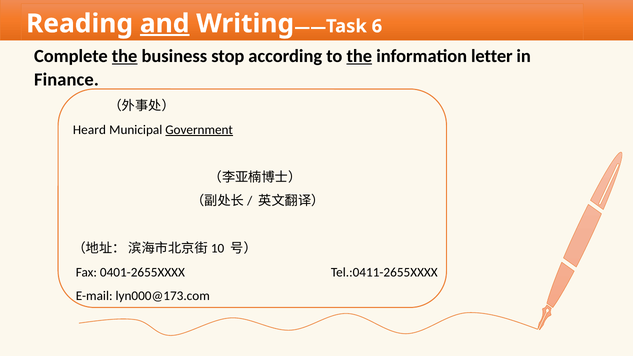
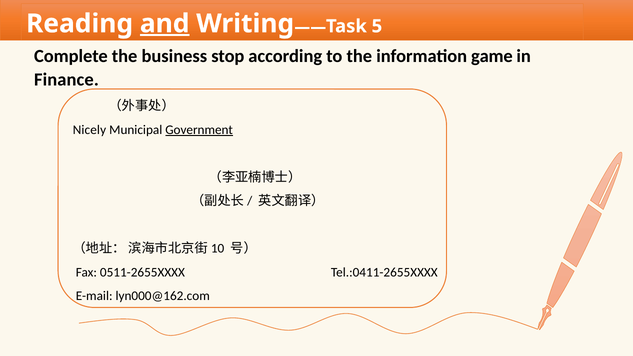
6: 6 -> 5
the at (125, 56) underline: present -> none
the at (359, 56) underline: present -> none
letter: letter -> game
Heard: Heard -> Nicely
0401-2655XXXX: 0401-2655XXXX -> 0511-2655XXXX
lyn000@173.com: lyn000@173.com -> lyn000@162.com
